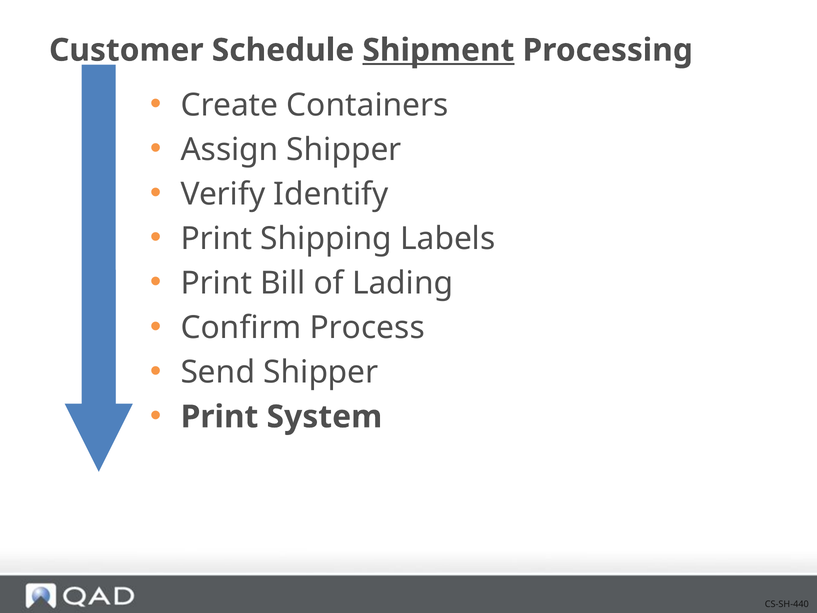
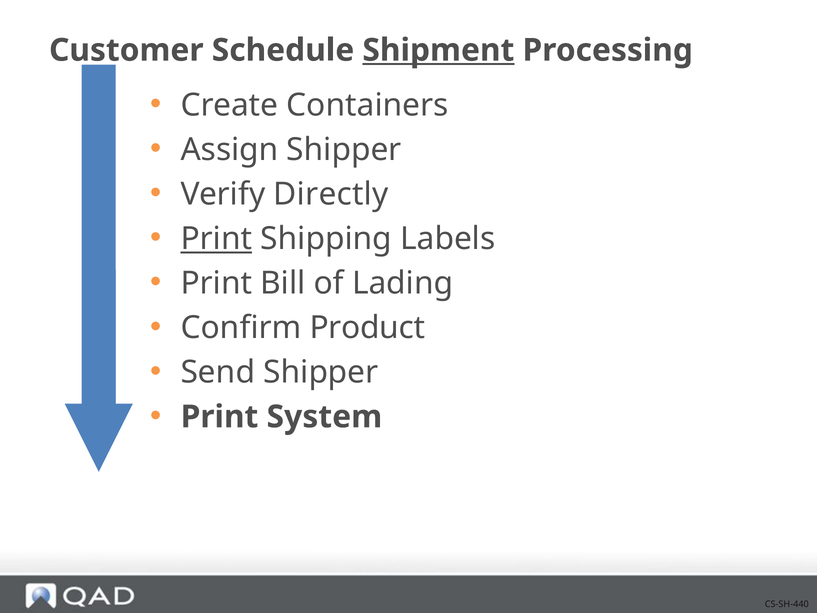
Identify: Identify -> Directly
Print at (216, 239) underline: none -> present
Process: Process -> Product
